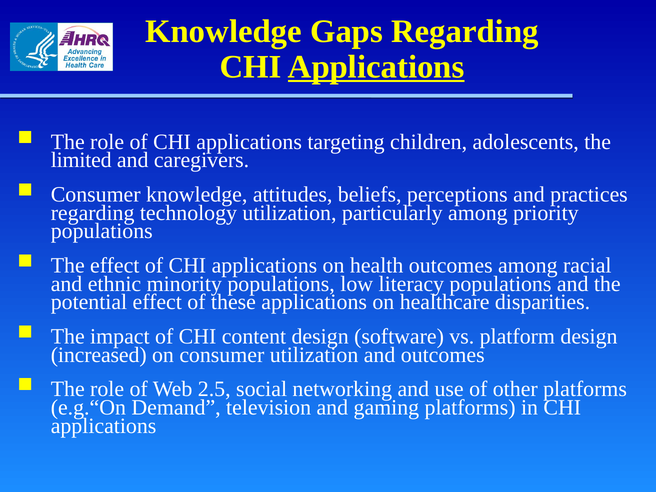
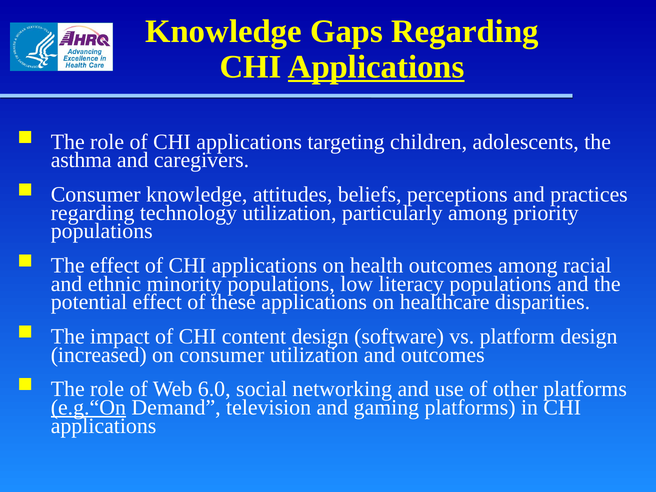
limited: limited -> asthma
2.5: 2.5 -> 6.0
e.g.“On underline: none -> present
